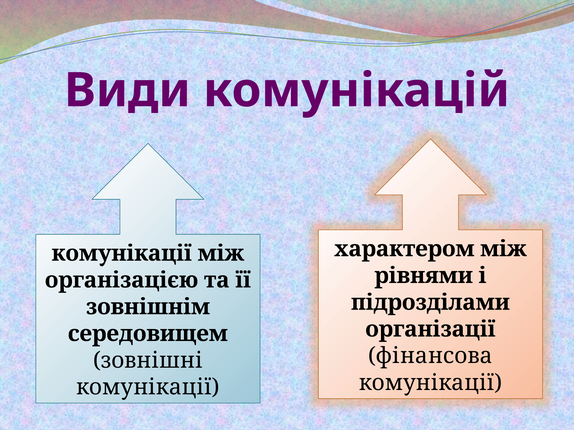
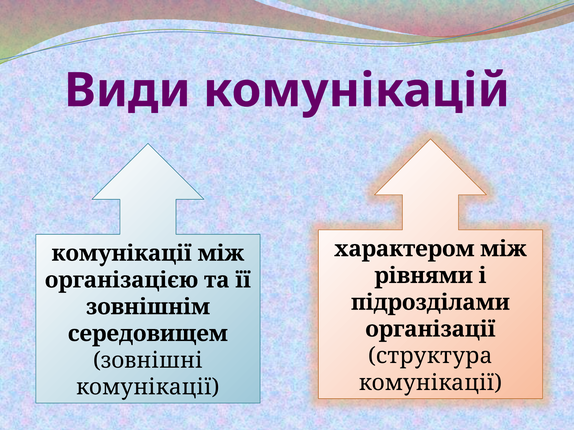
фінансова: фінансова -> структура
